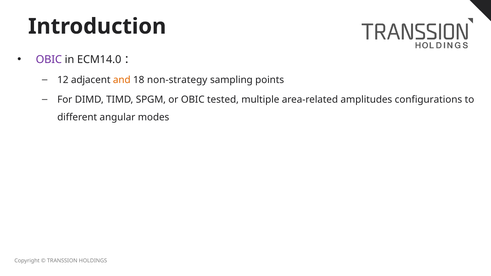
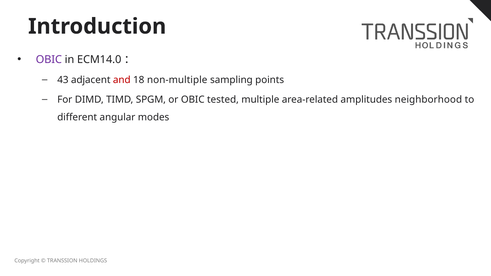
12: 12 -> 43
and colour: orange -> red
non-strategy: non-strategy -> non-multiple
configurations: configurations -> neighborhood
